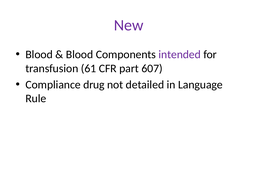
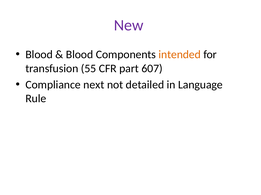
intended colour: purple -> orange
61: 61 -> 55
drug: drug -> next
